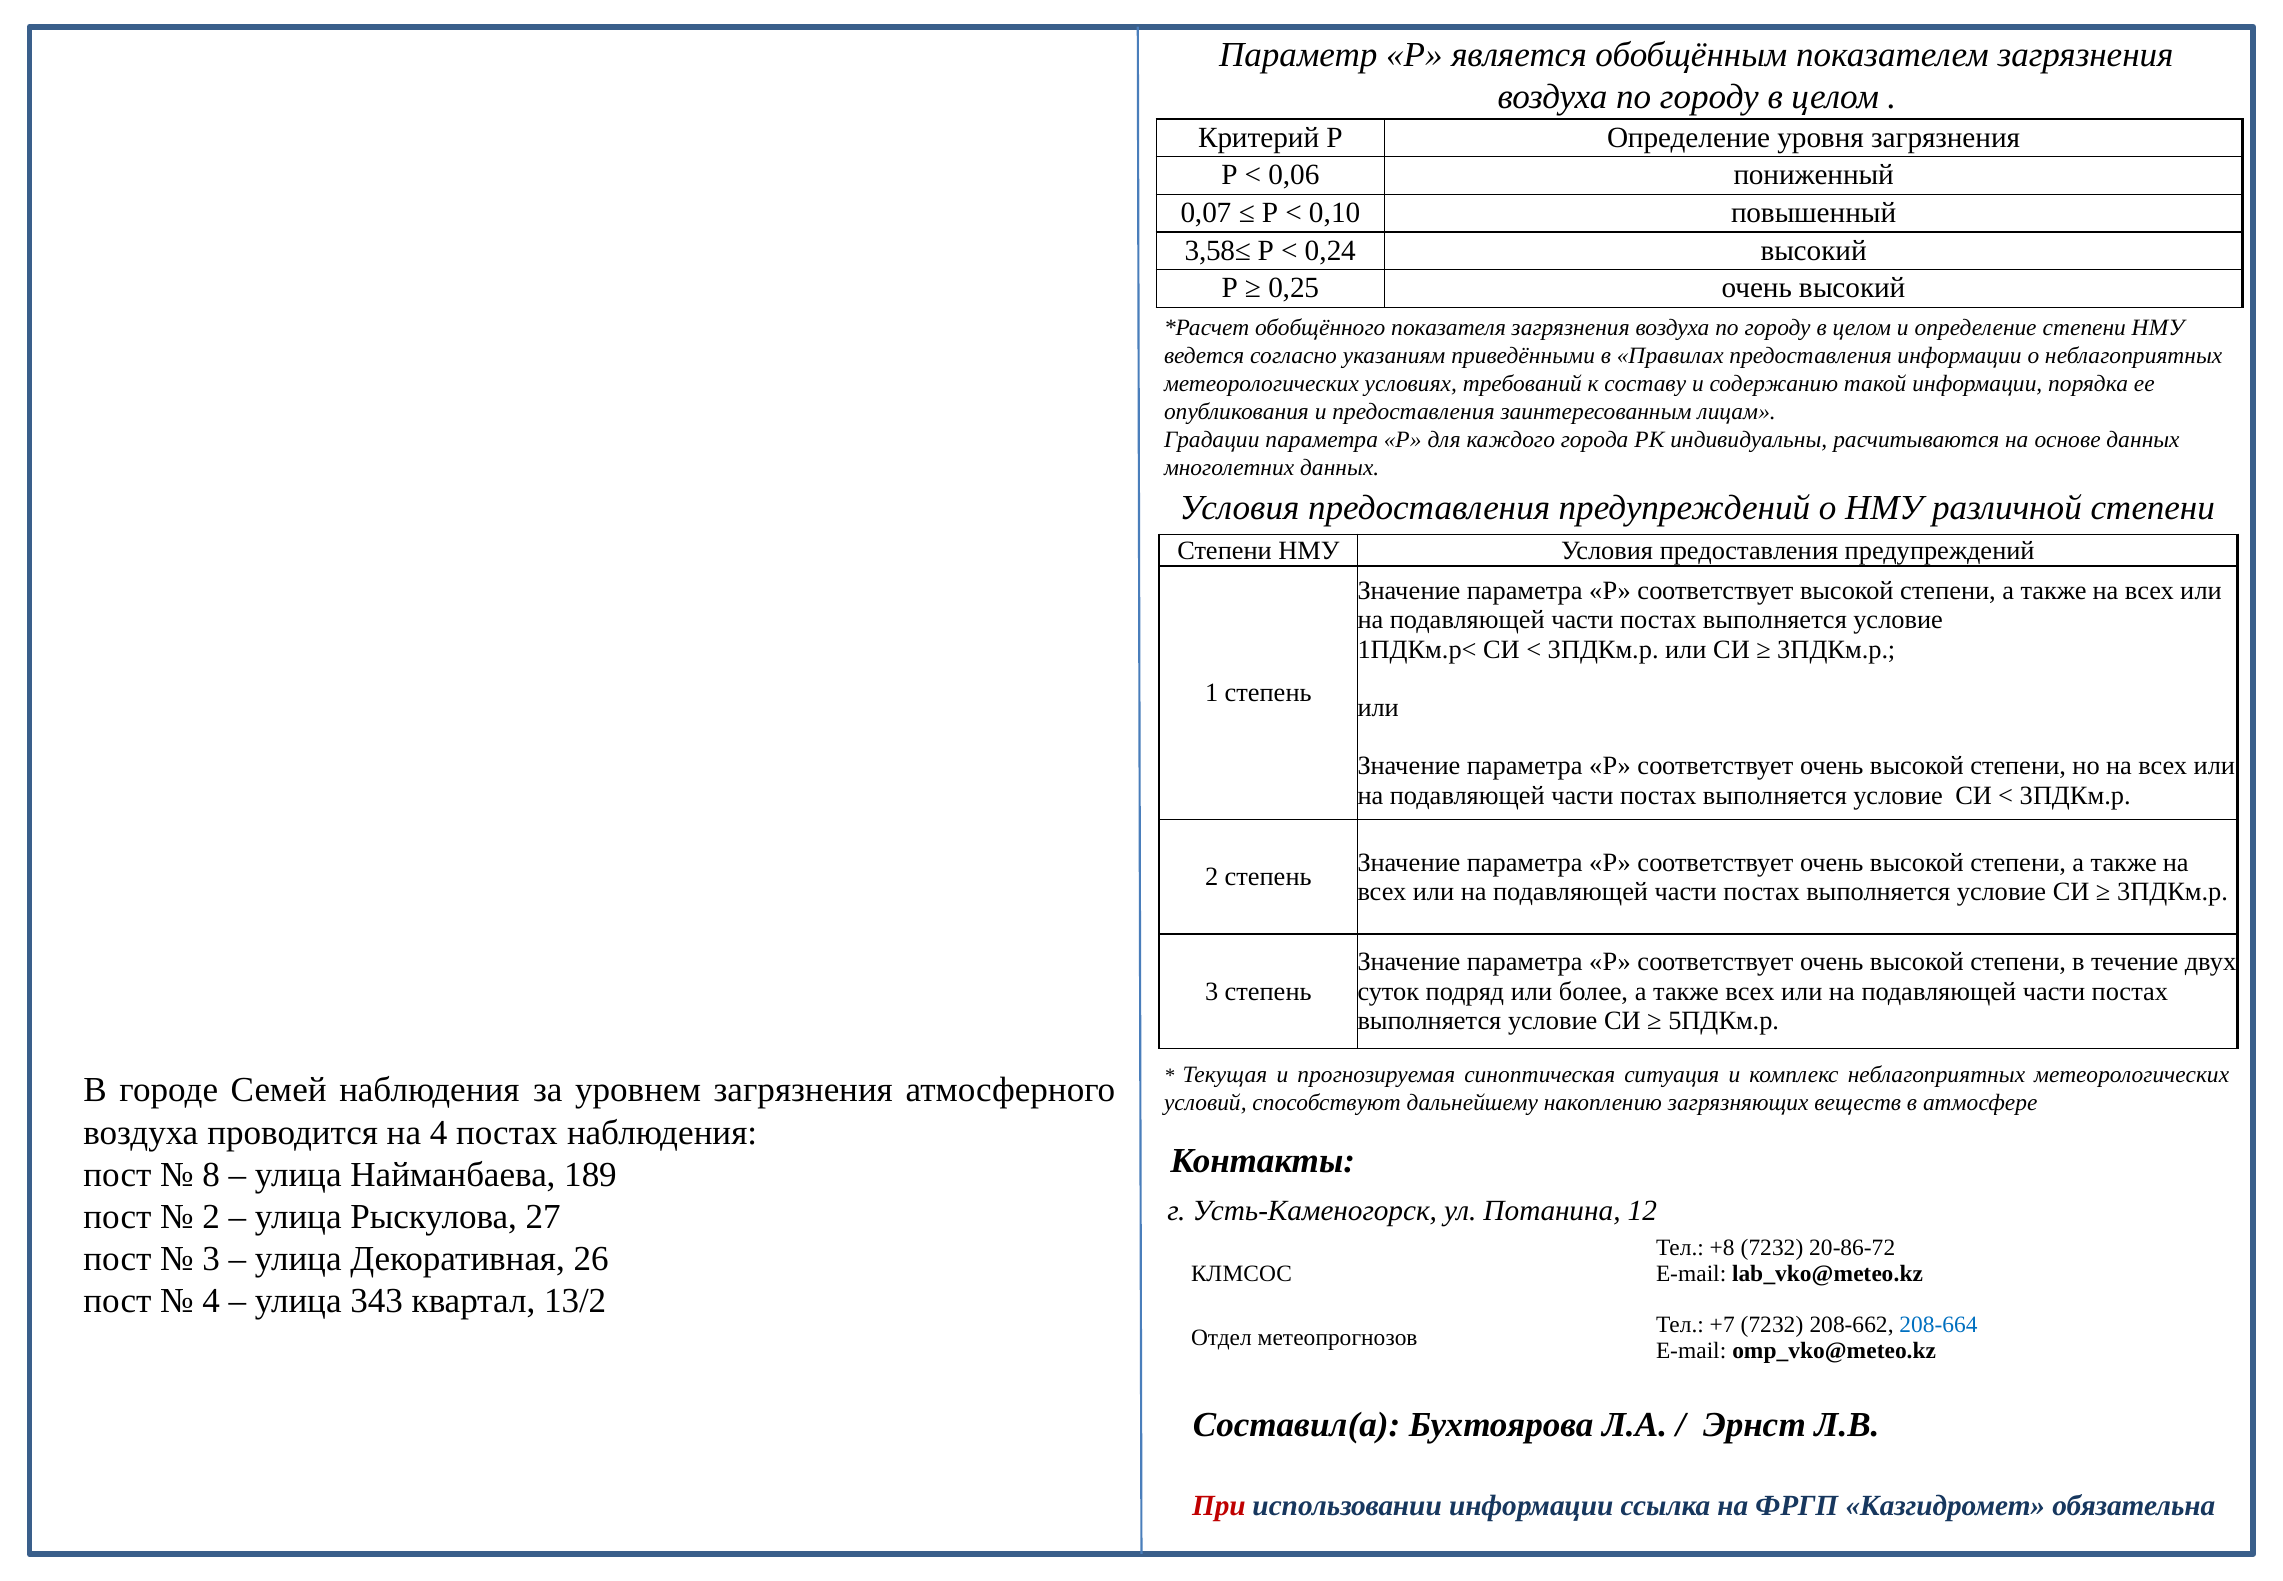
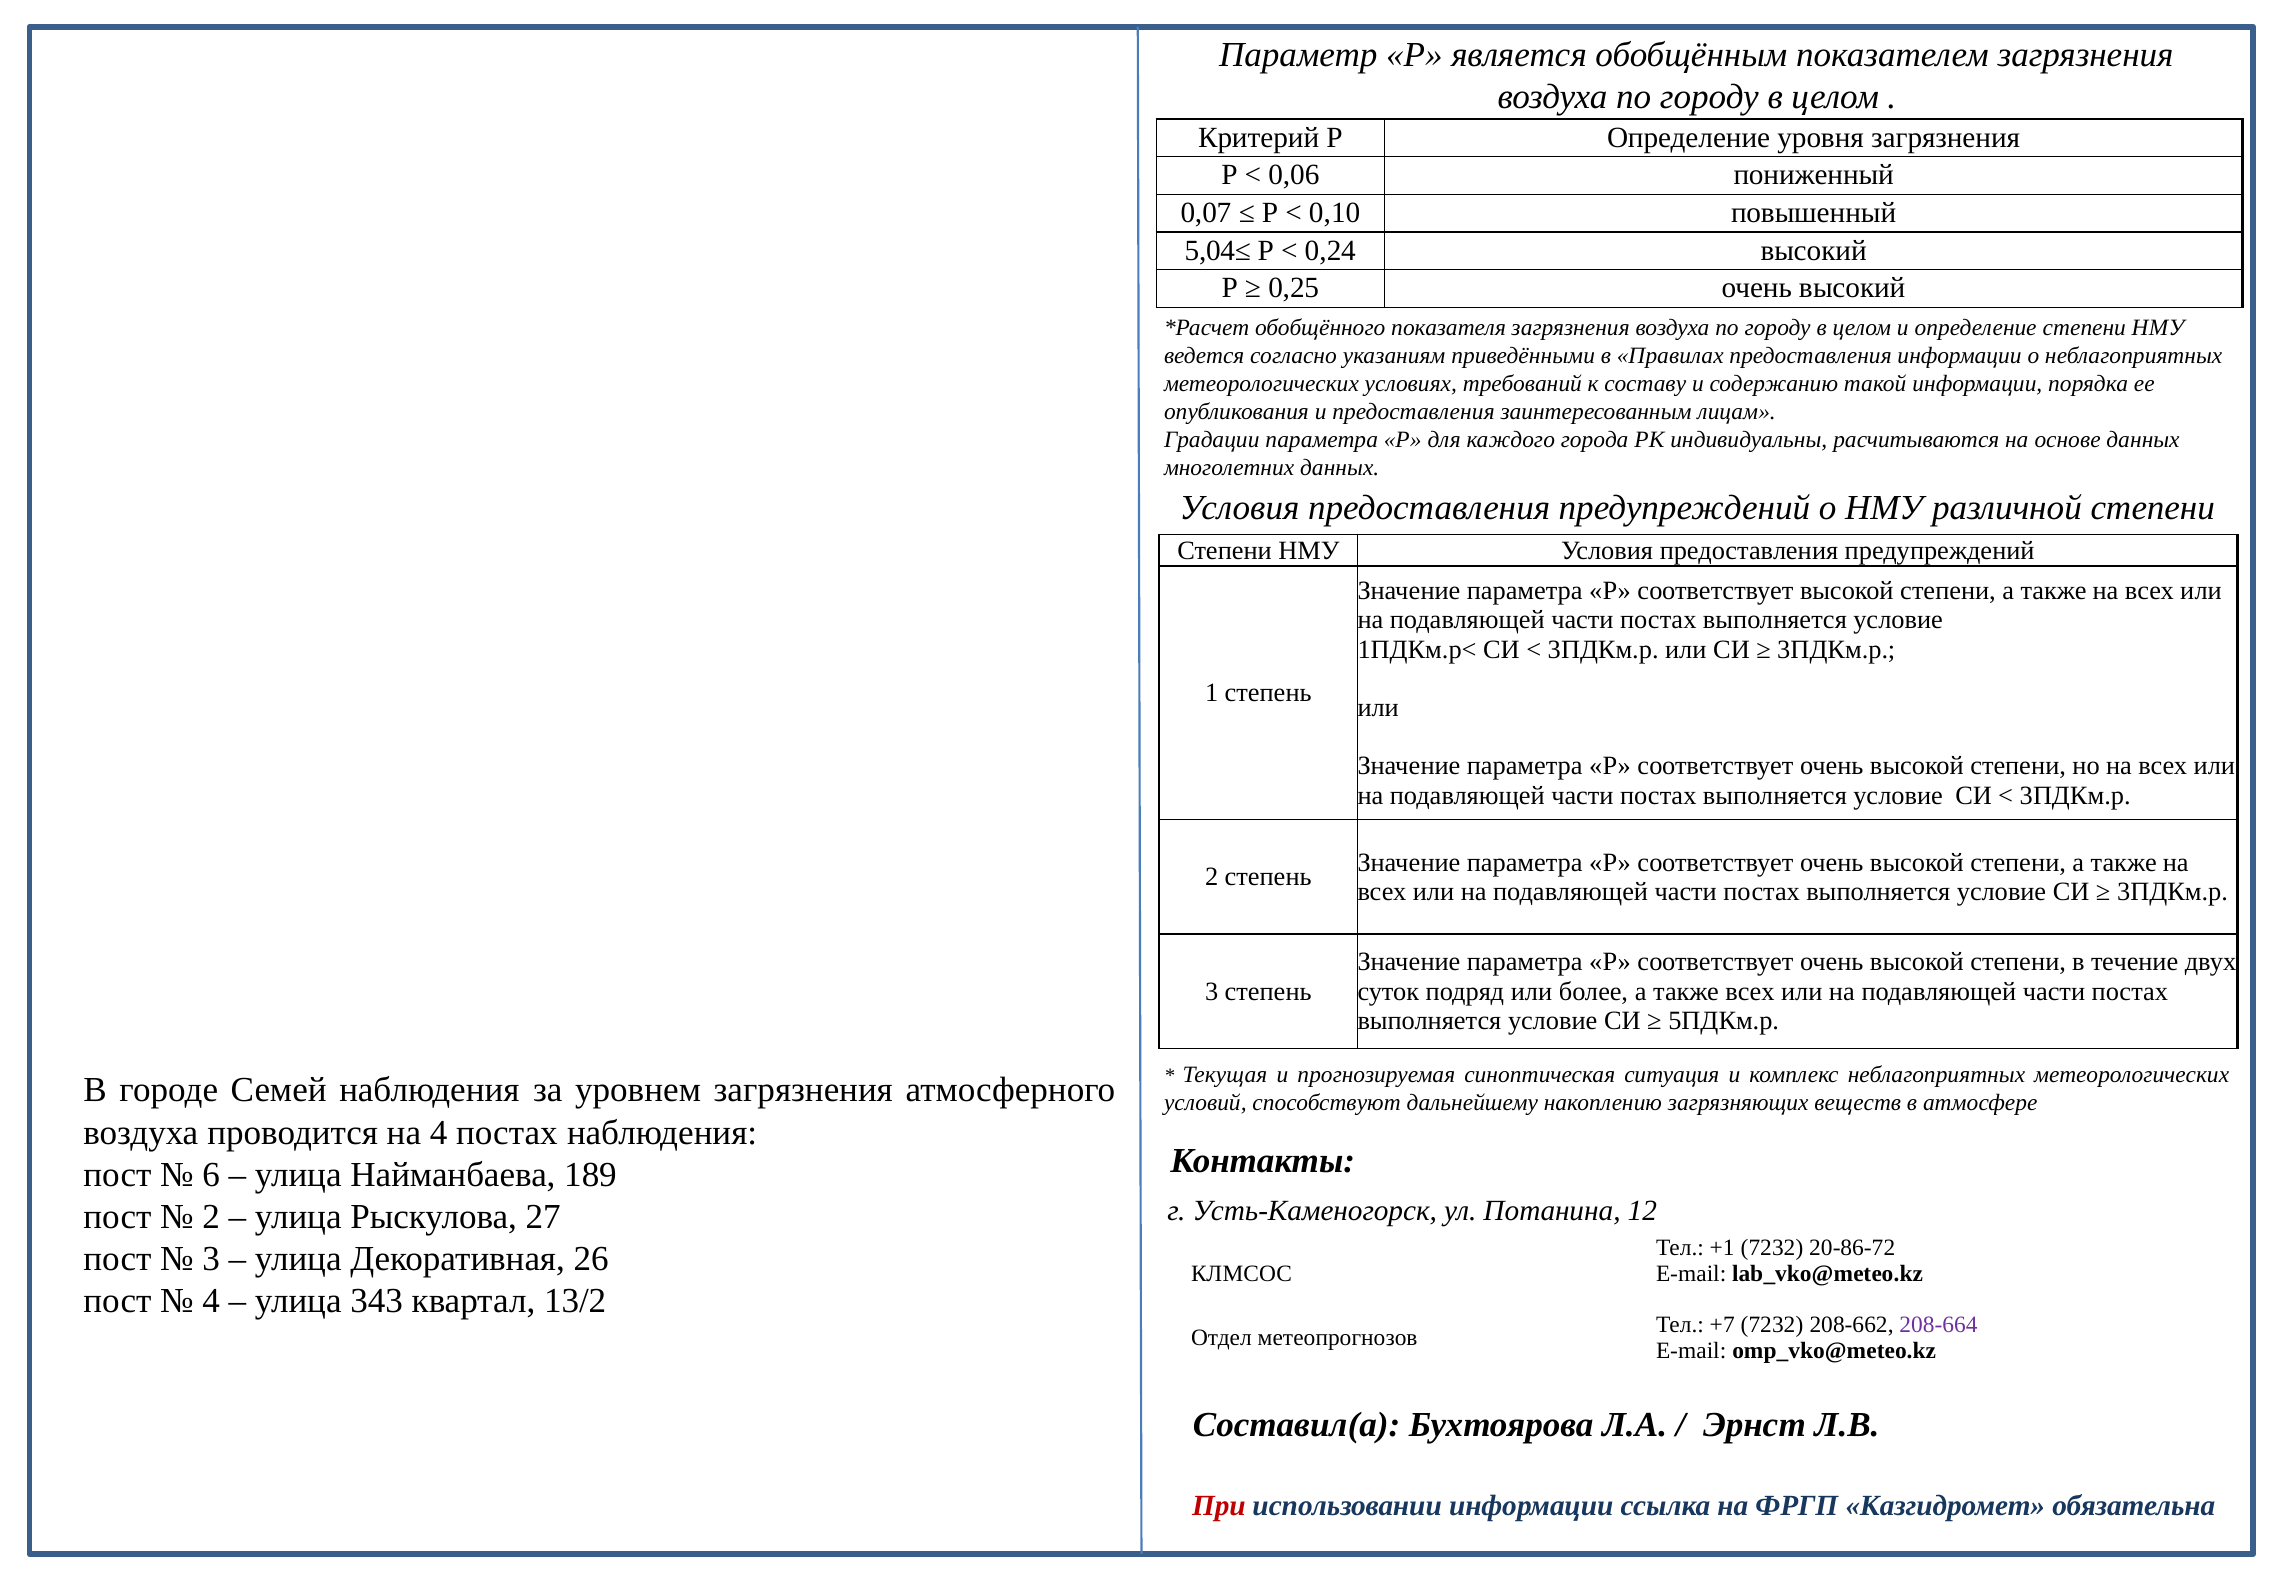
3,58≤: 3,58≤ -> 5,04≤
8: 8 -> 6
+8: +8 -> +1
208-664 colour: blue -> purple
